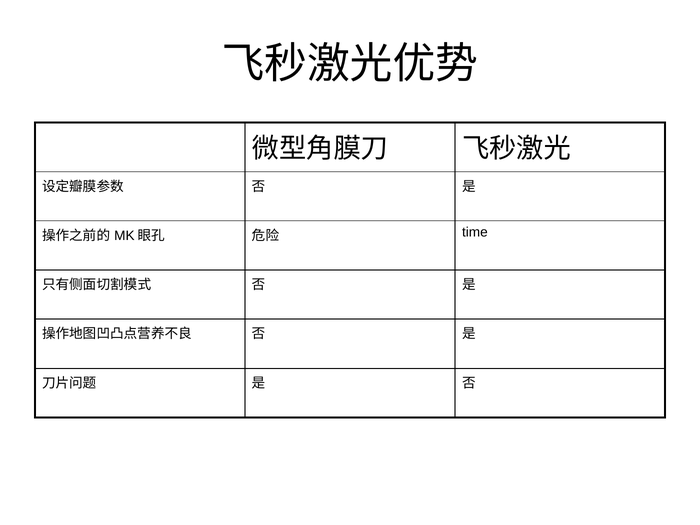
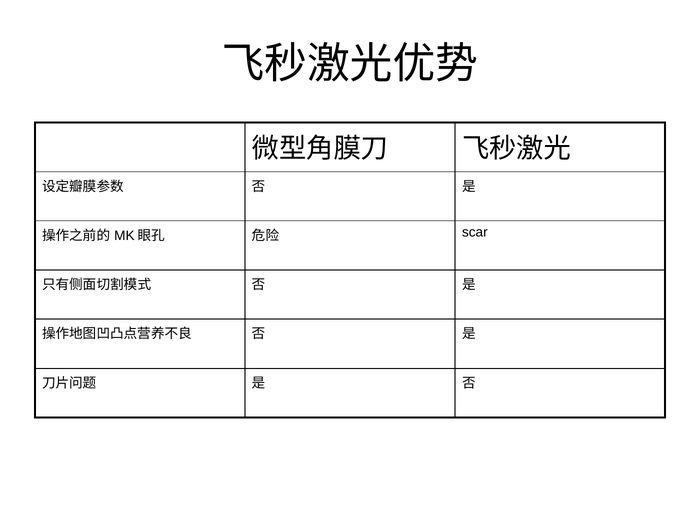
time: time -> scar
